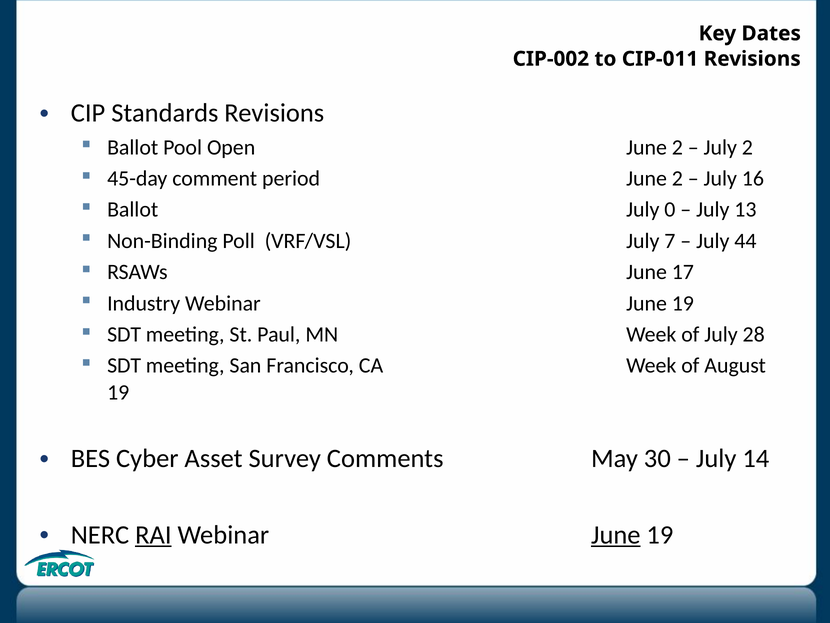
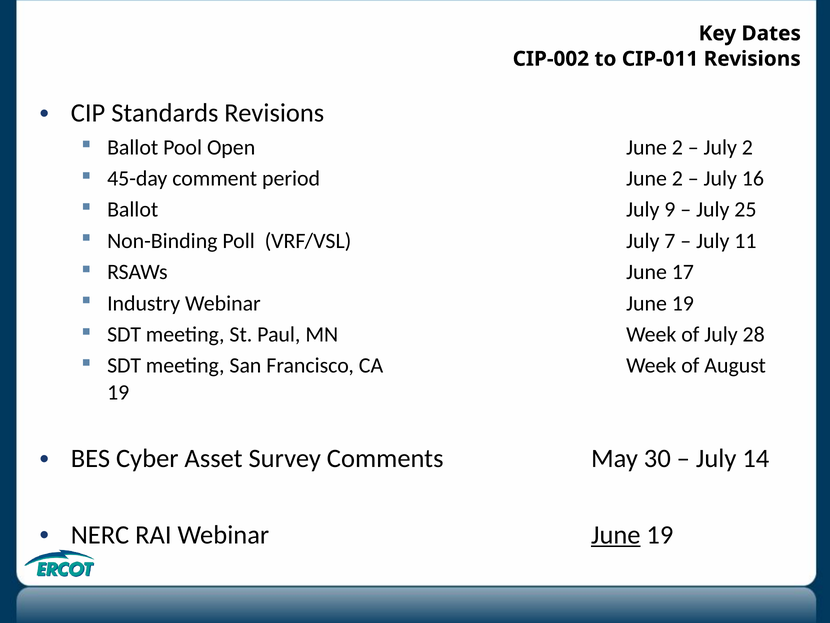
0: 0 -> 9
13: 13 -> 25
44: 44 -> 11
RAI underline: present -> none
